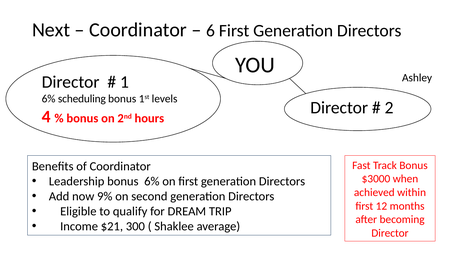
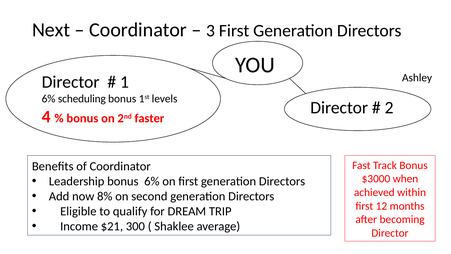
6: 6 -> 3
hours: hours -> faster
9%: 9% -> 8%
